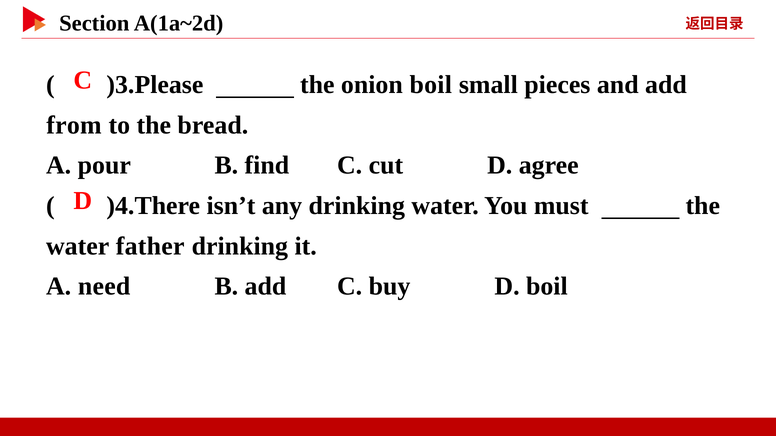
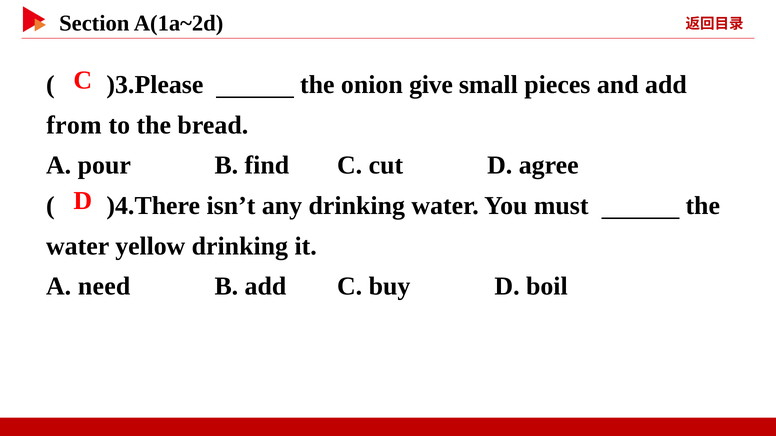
onion boil: boil -> give
father: father -> yellow
